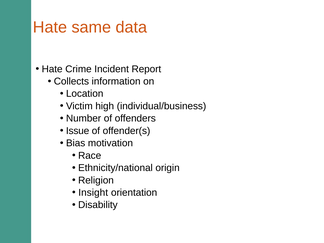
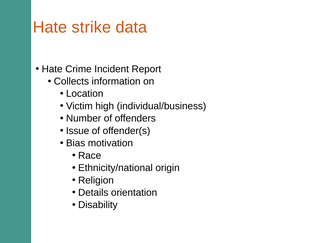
same: same -> strike
Insight: Insight -> Details
